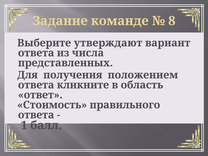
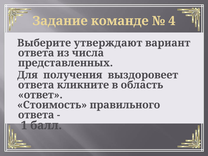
8: 8 -> 4
положением: положением -> выздоровеет
